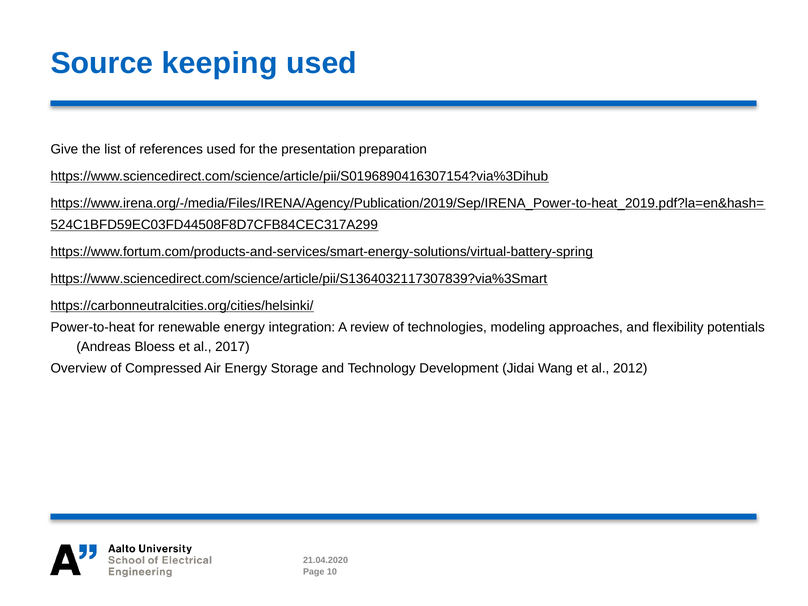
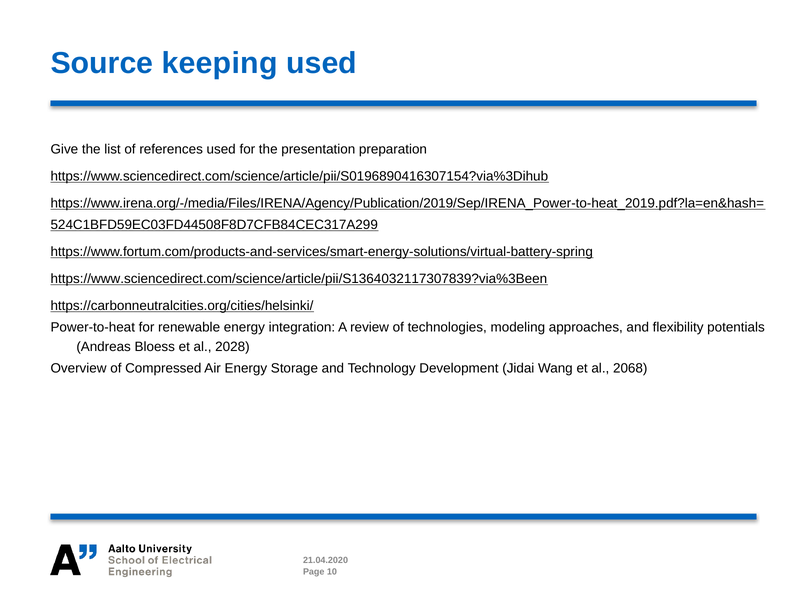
https://www.sciencedirect.com/science/article/pii/S1364032117307839?via%3Smart: https://www.sciencedirect.com/science/article/pii/S1364032117307839?via%3Smart -> https://www.sciencedirect.com/science/article/pii/S1364032117307839?via%3Been
2017: 2017 -> 2028
2012: 2012 -> 2068
